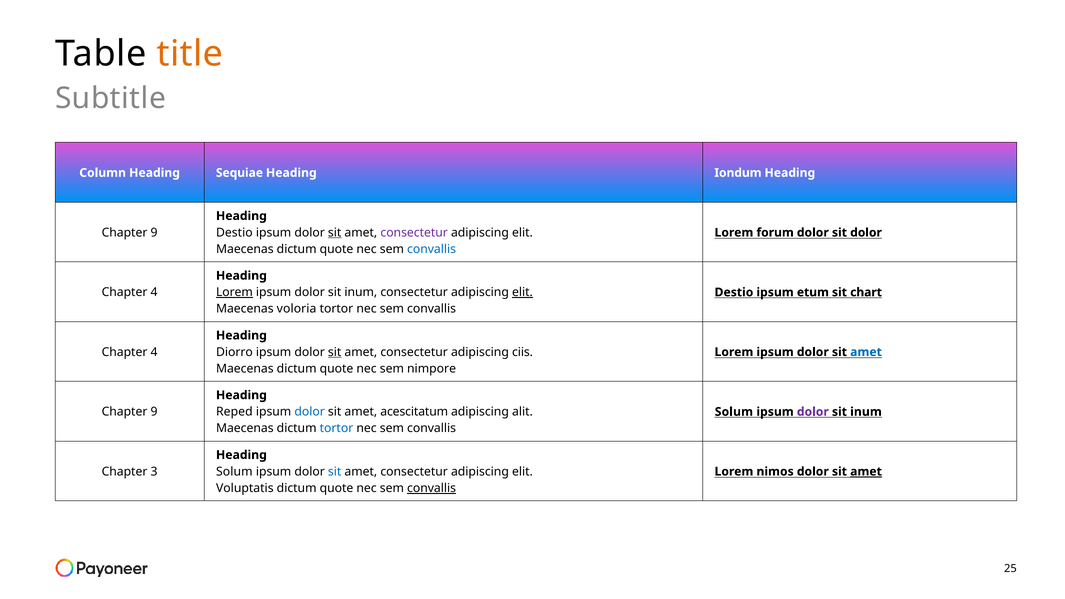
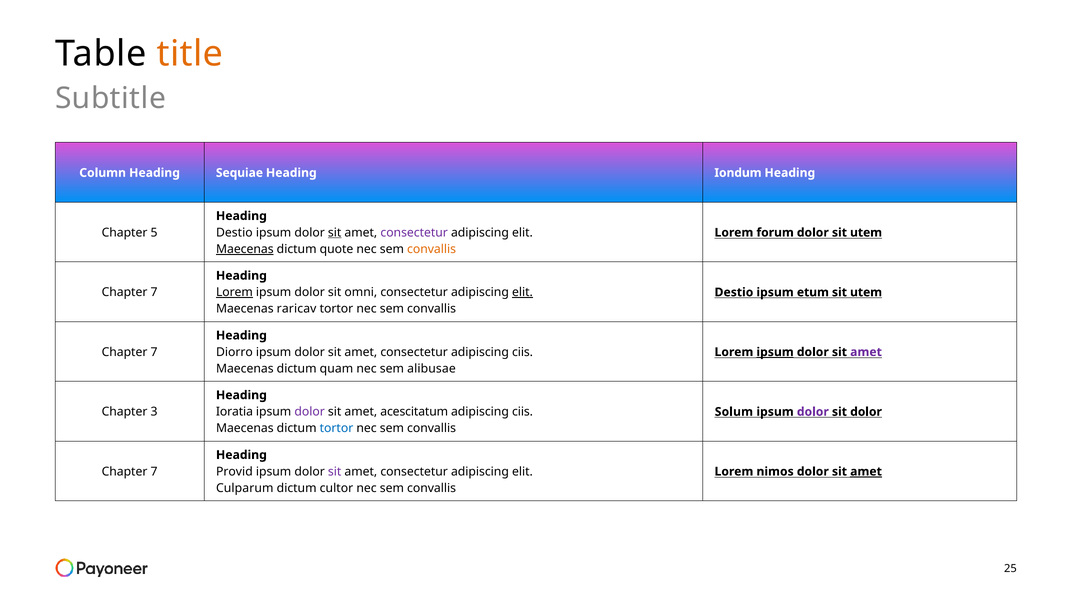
9 at (154, 233): 9 -> 5
dolor sit dolor: dolor -> utem
Maecenas at (245, 249) underline: none -> present
convallis at (432, 249) colour: blue -> orange
4 at (154, 292): 4 -> 7
inum at (361, 292): inum -> omni
chart at (866, 292): chart -> utem
voloria: voloria -> raricav
4 at (154, 352): 4 -> 7
sit at (335, 352) underline: present -> none
ipsum at (775, 352) underline: none -> present
amet at (866, 352) colour: blue -> purple
quote at (337, 369): quote -> quam
nimpore: nimpore -> alibusae
9 at (154, 412): 9 -> 3
Reped: Reped -> Ioratia
dolor at (310, 412) colour: blue -> purple
alit at (522, 412): alit -> ciis
inum at (866, 412): inum -> dolor
3 at (154, 472): 3 -> 7
Solum at (234, 472): Solum -> Provid
sit at (335, 472) colour: blue -> purple
Voluptatis: Voluptatis -> Culparum
quote at (337, 488): quote -> cultor
convallis at (432, 488) underline: present -> none
